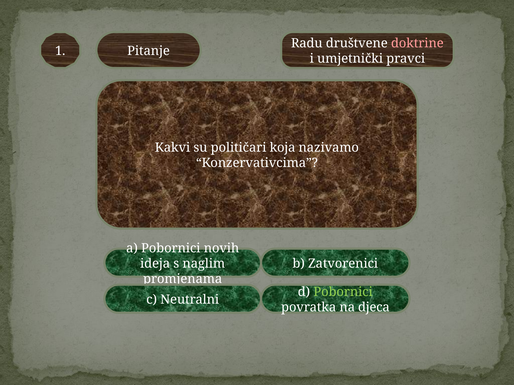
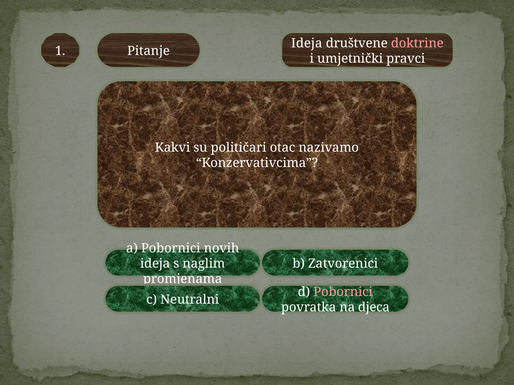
Radu at (307, 43): Radu -> Ideja
koja: koja -> otac
Pobornici at (343, 292) colour: light green -> pink
